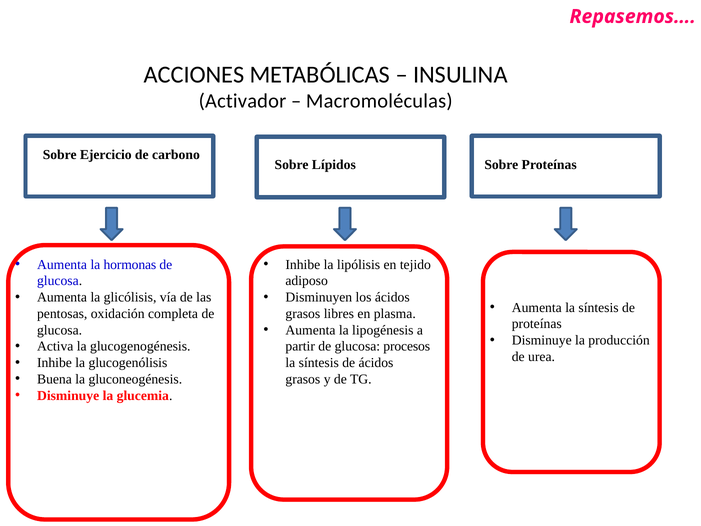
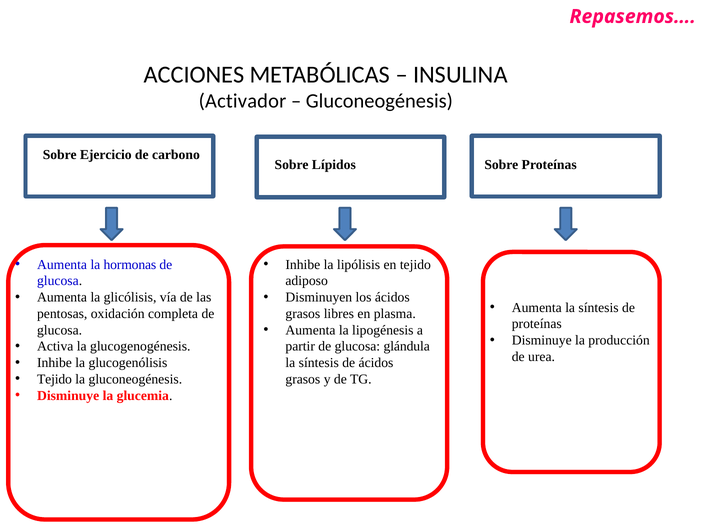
Macromoléculas at (379, 101): Macromoléculas -> Gluconeogénesis
procesos: procesos -> glándula
Buena at (54, 379): Buena -> Tejido
